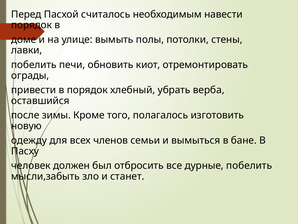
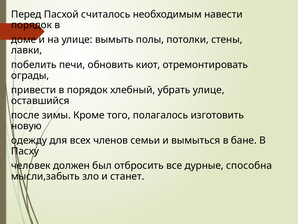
убрать верба: верба -> улице
дурные побелить: побелить -> способна
